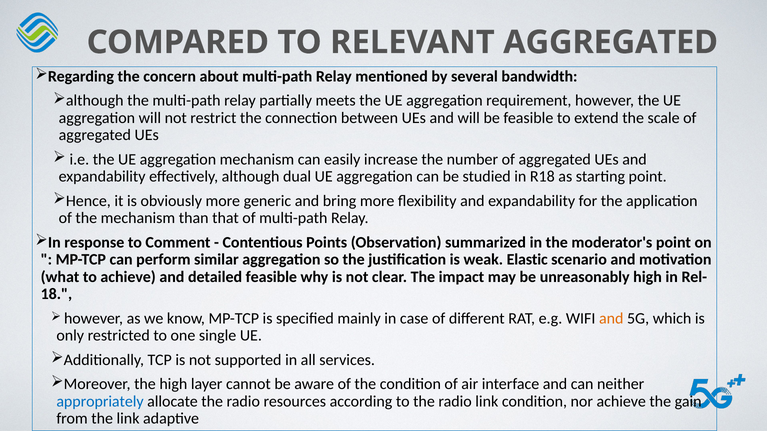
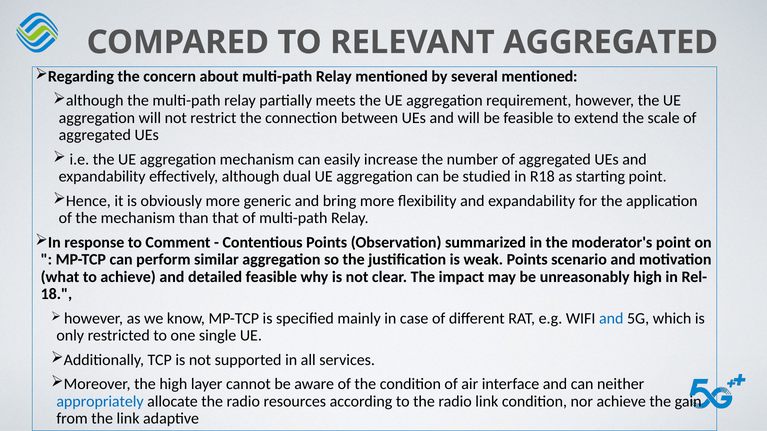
several bandwidth: bandwidth -> mentioned
weak Elastic: Elastic -> Points
and at (611, 319) colour: orange -> blue
